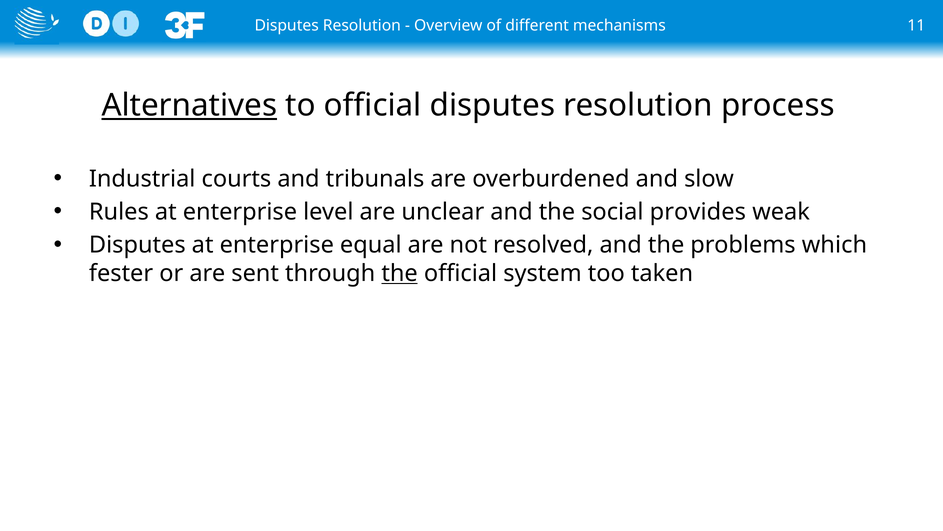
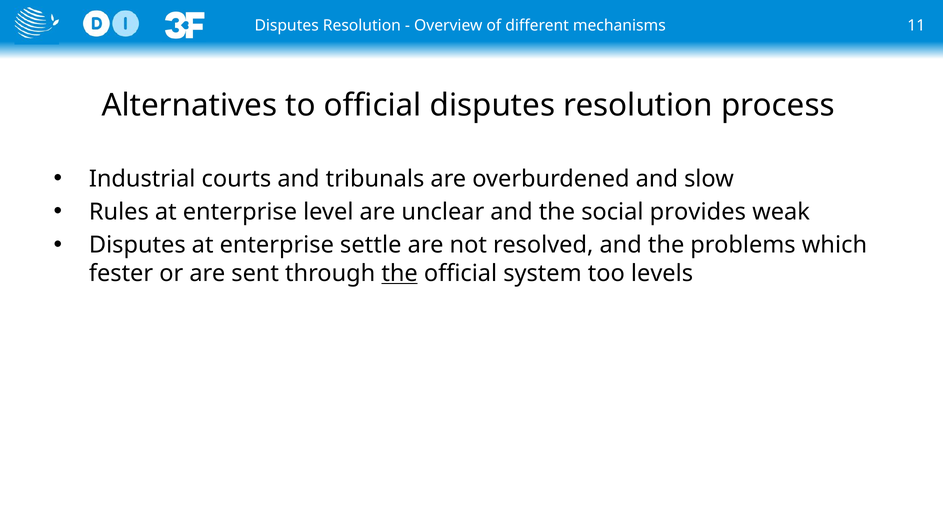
Alternatives underline: present -> none
equal: equal -> settle
taken: taken -> levels
